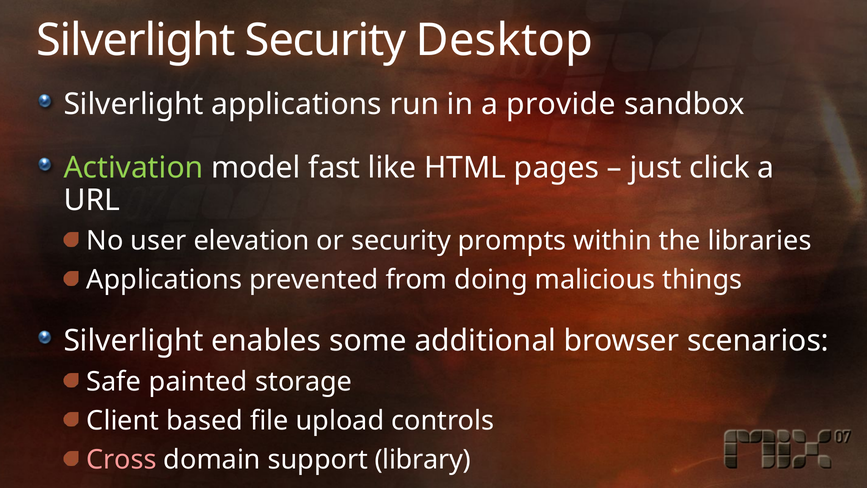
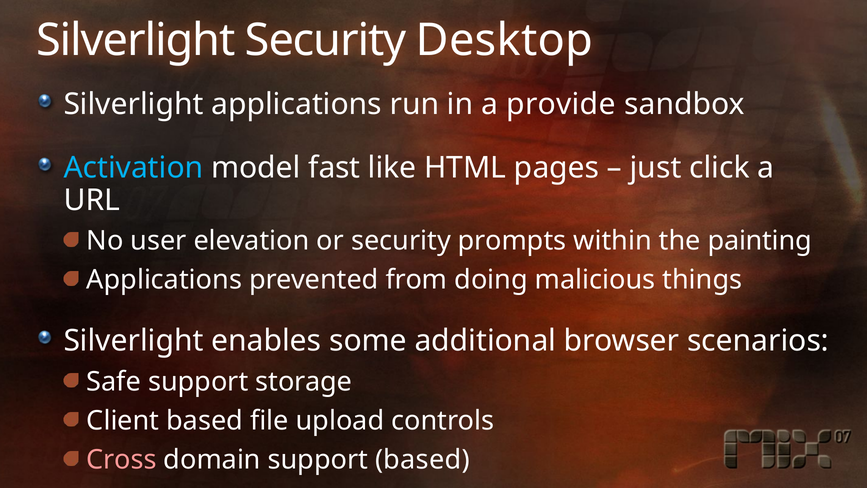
Activation colour: light green -> light blue
libraries: libraries -> painting
Safe painted: painted -> support
support library: library -> based
